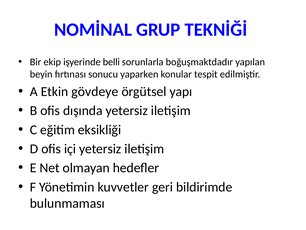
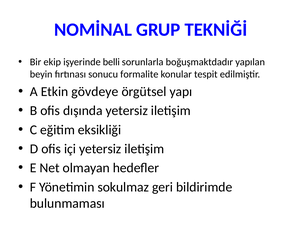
yaparken: yaparken -> formalite
kuvvetler: kuvvetler -> sokulmaz
